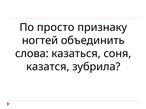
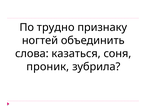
просто: просто -> трудно
казатся: казатся -> проник
